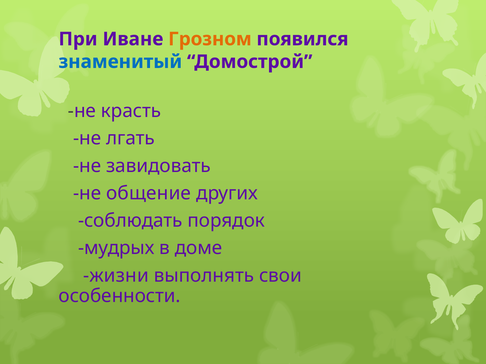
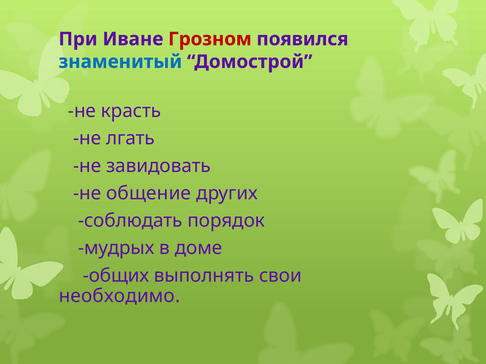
Грозном colour: orange -> red
жизни: жизни -> общих
особенности: особенности -> необходимо
